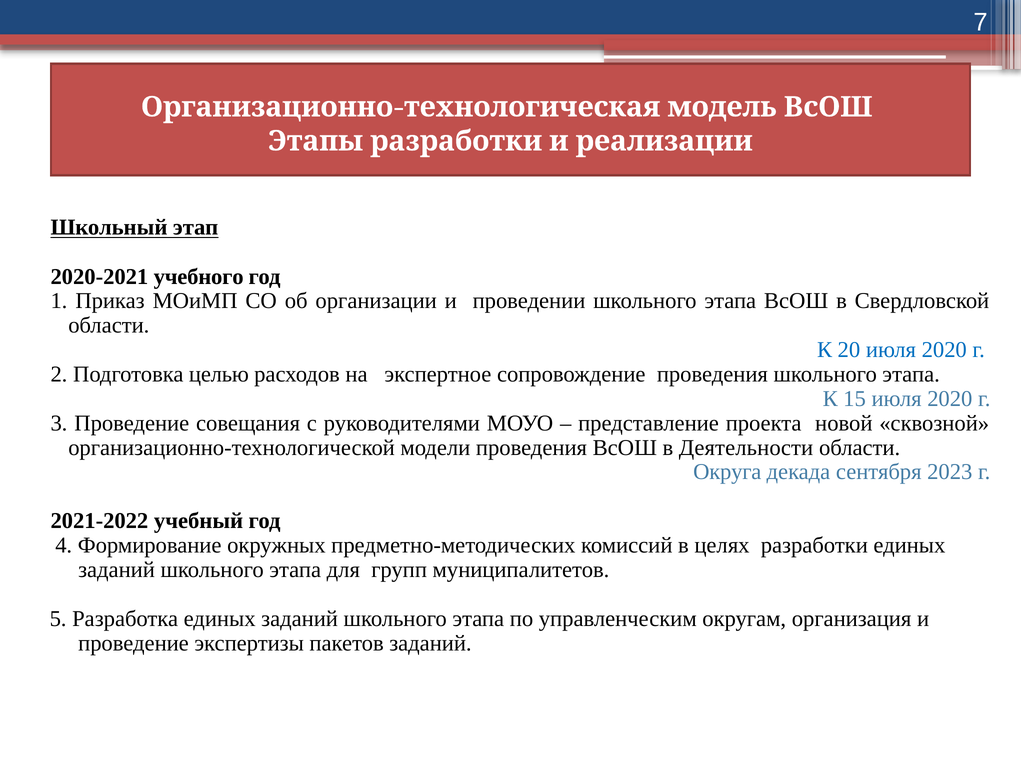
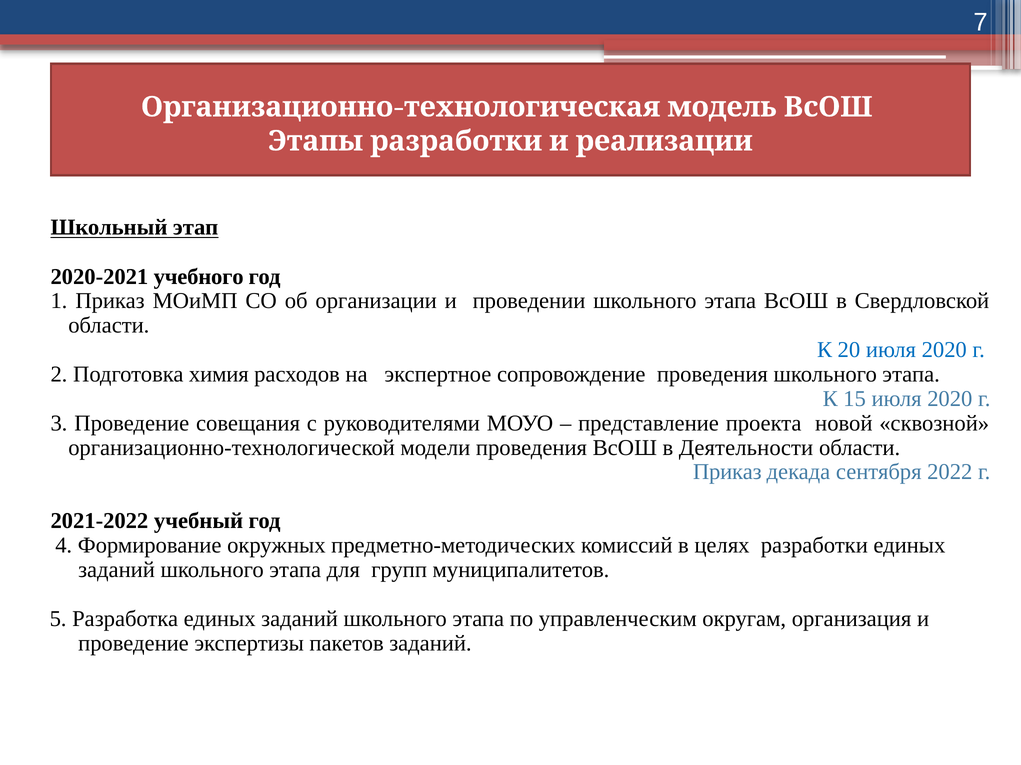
целью: целью -> химия
Округа at (727, 472): Округа -> Приказ
2023: 2023 -> 2022
